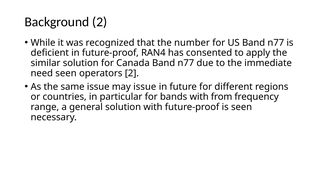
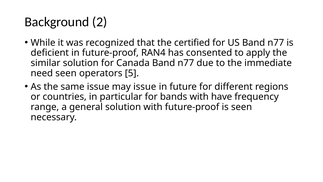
number: number -> certified
operators 2: 2 -> 5
from: from -> have
